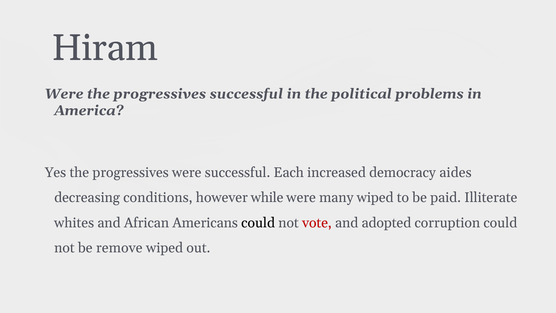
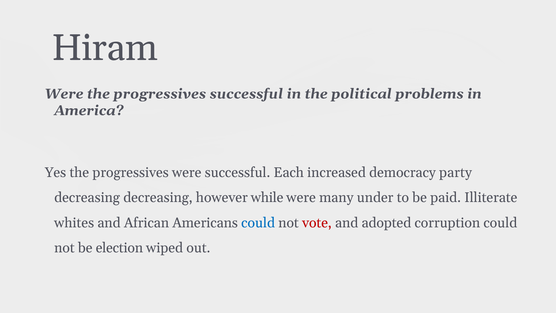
aides: aides -> party
decreasing conditions: conditions -> decreasing
many wiped: wiped -> under
could at (258, 223) colour: black -> blue
remove: remove -> election
